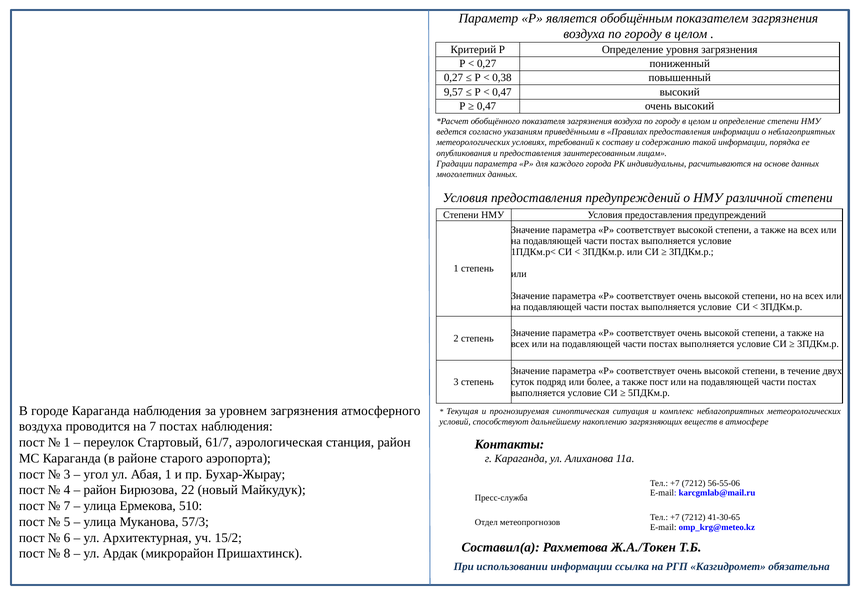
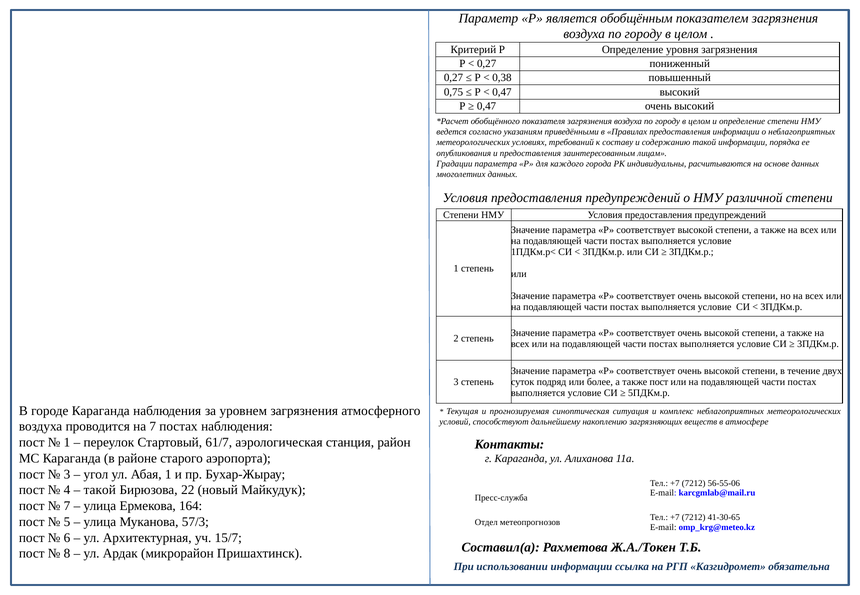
9,57: 9,57 -> 0,75
район at (100, 490): район -> такой
510: 510 -> 164
15/2: 15/2 -> 15/7
